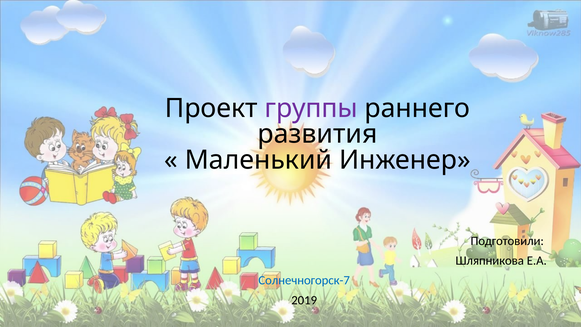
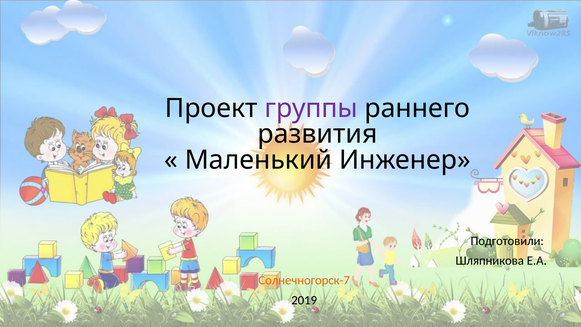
Солнечногорск-7 colour: blue -> orange
